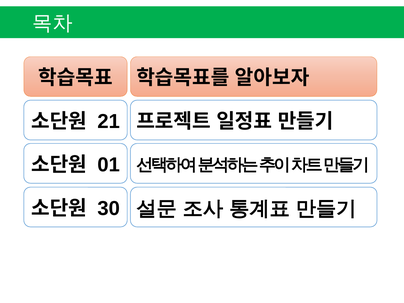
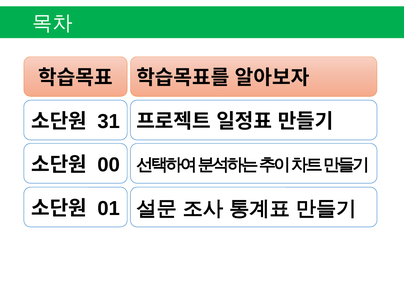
21: 21 -> 31
01: 01 -> 00
30: 30 -> 01
